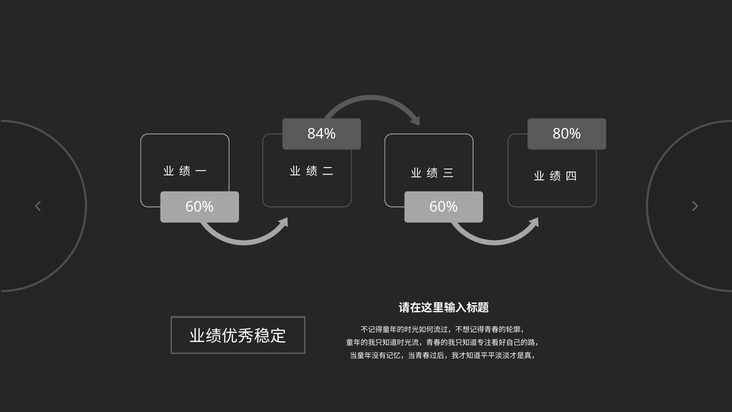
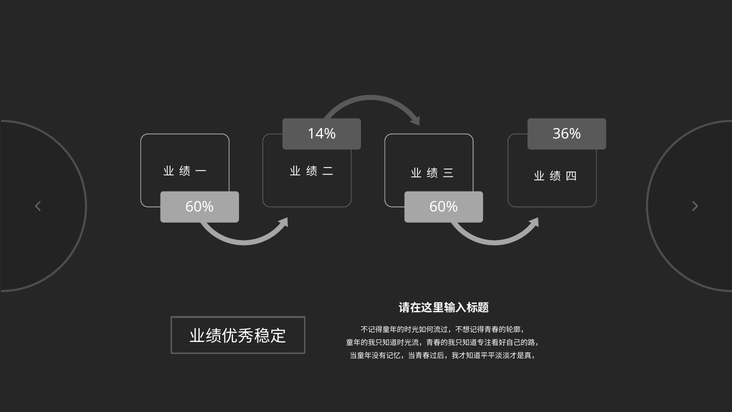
84%: 84% -> 14%
80%: 80% -> 36%
